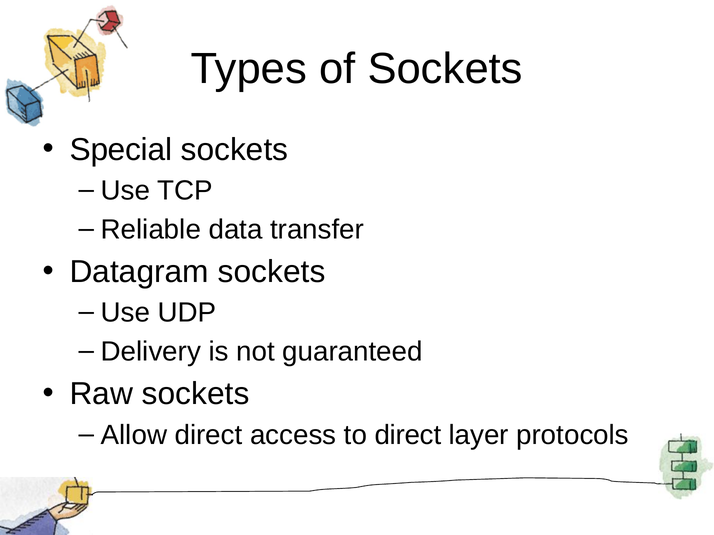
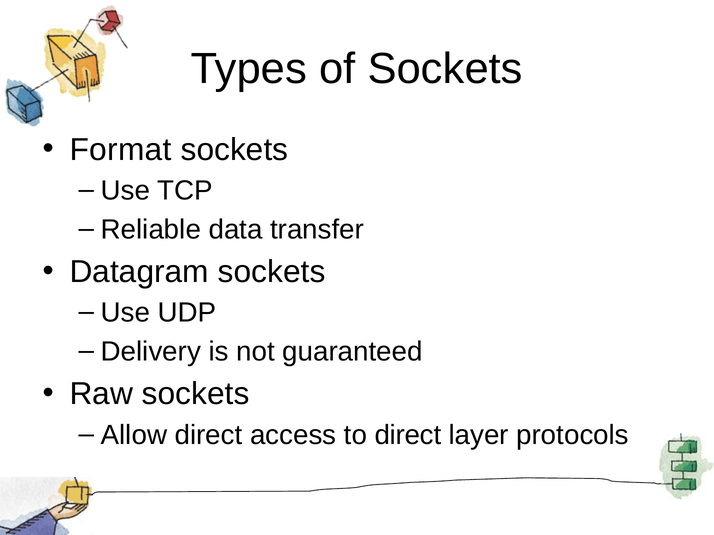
Special: Special -> Format
